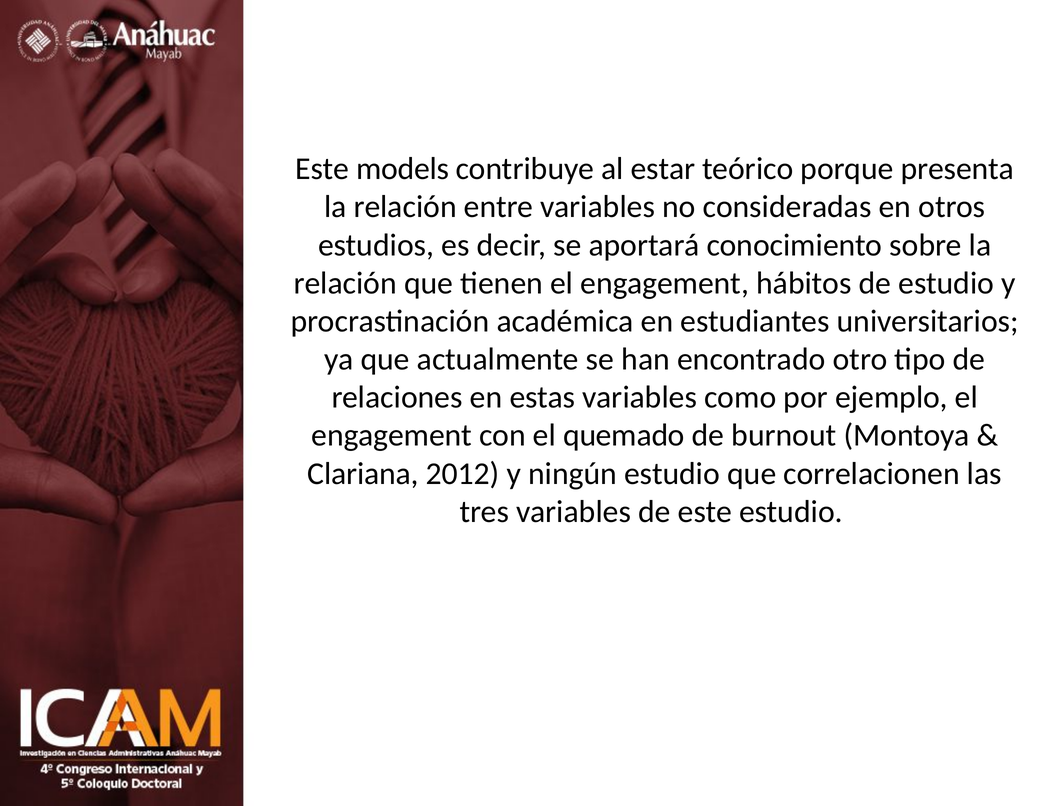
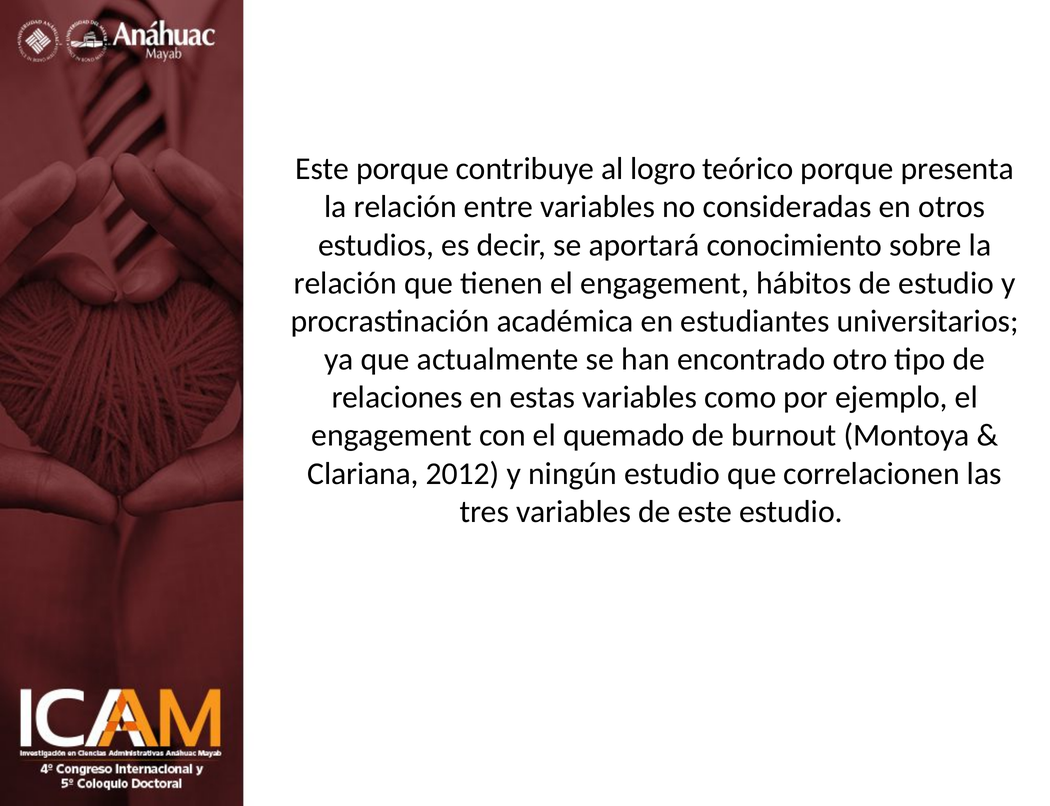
Este models: models -> porque
estar: estar -> logro
